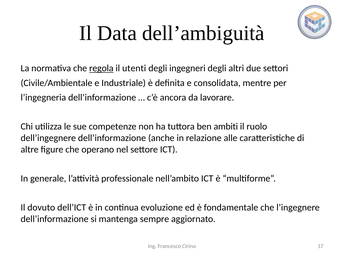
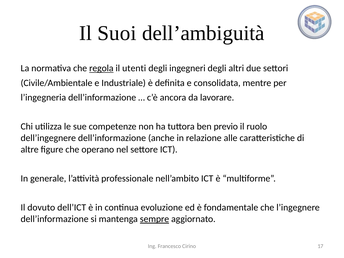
Data: Data -> Suoi
ambiti: ambiti -> previo
sempre underline: none -> present
